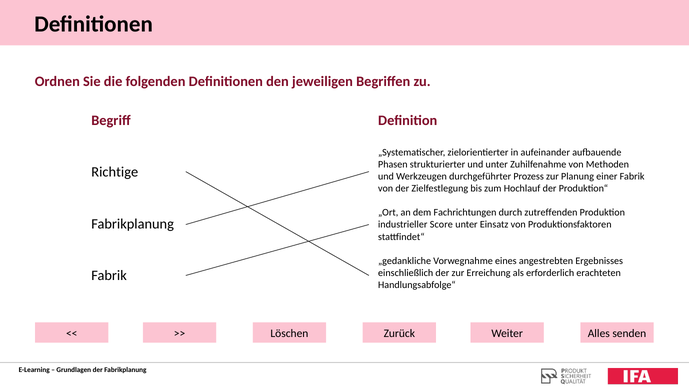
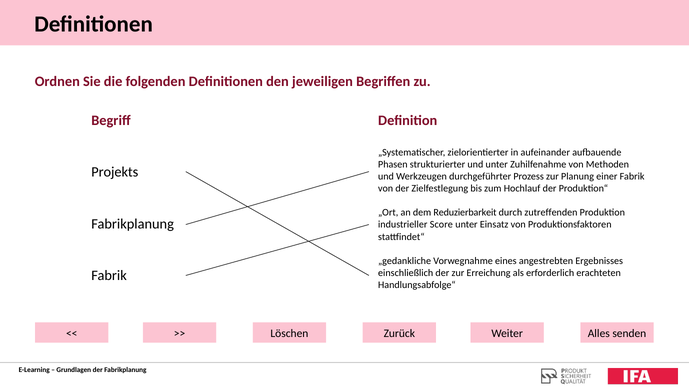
Richtige: Richtige -> Projekts
Fachrichtungen: Fachrichtungen -> Reduzierbarkeit
